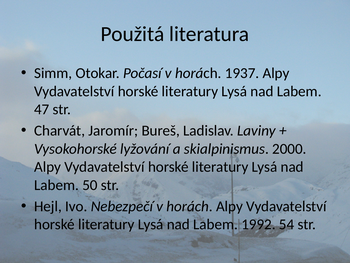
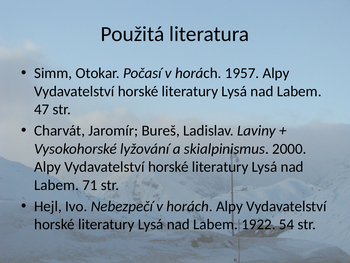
1937: 1937 -> 1957
50: 50 -> 71
1992: 1992 -> 1922
